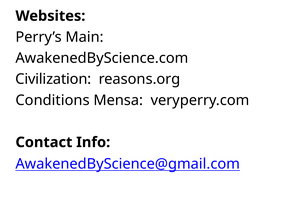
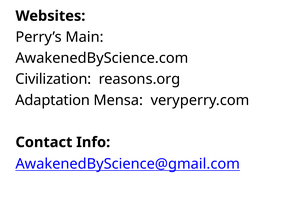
Conditions: Conditions -> Adaptation
